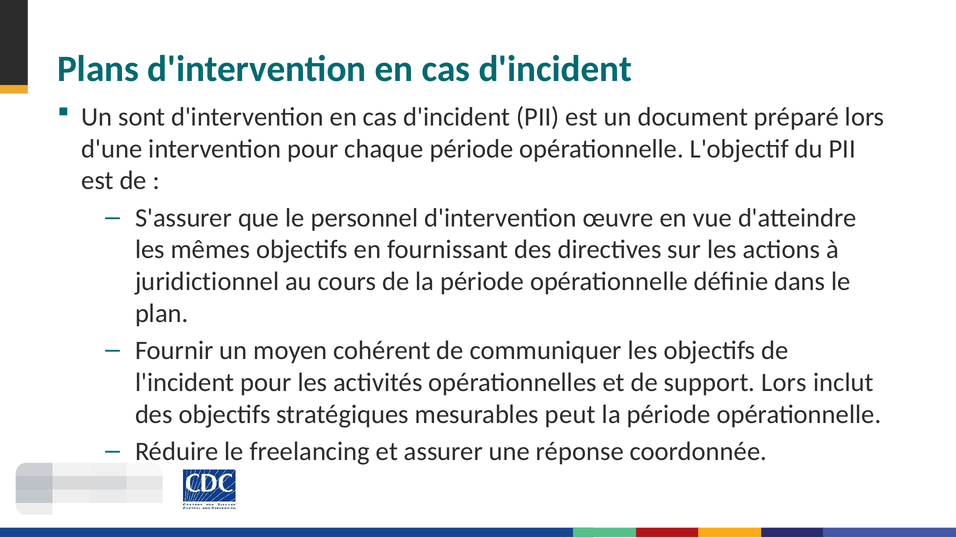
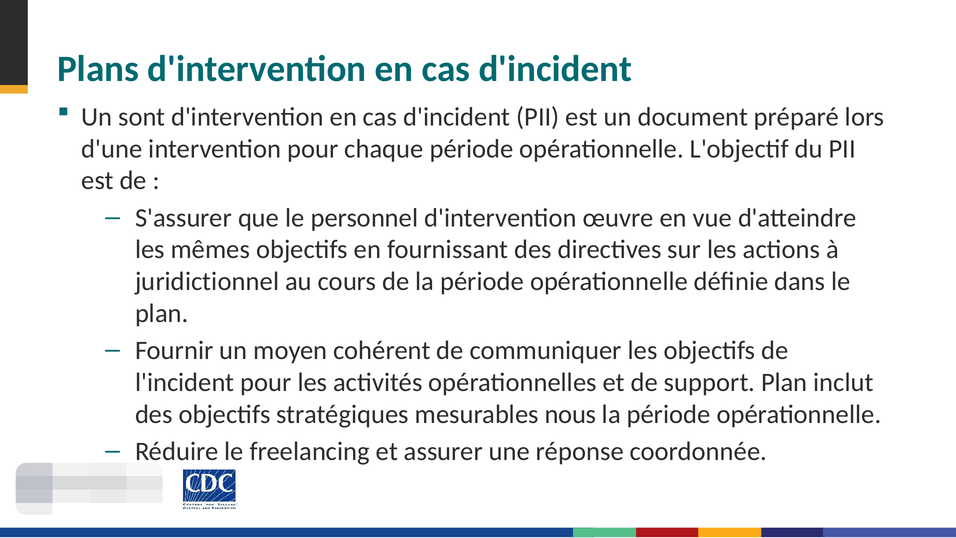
support Lors: Lors -> Plan
peut: peut -> nous
